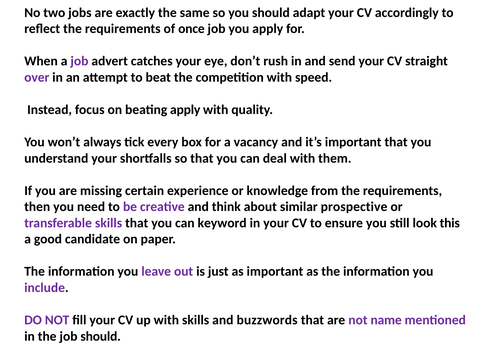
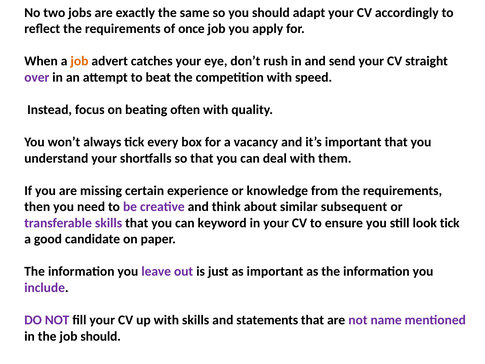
job at (79, 61) colour: purple -> orange
beating apply: apply -> often
prospective: prospective -> subsequent
look this: this -> tick
buzzwords: buzzwords -> statements
